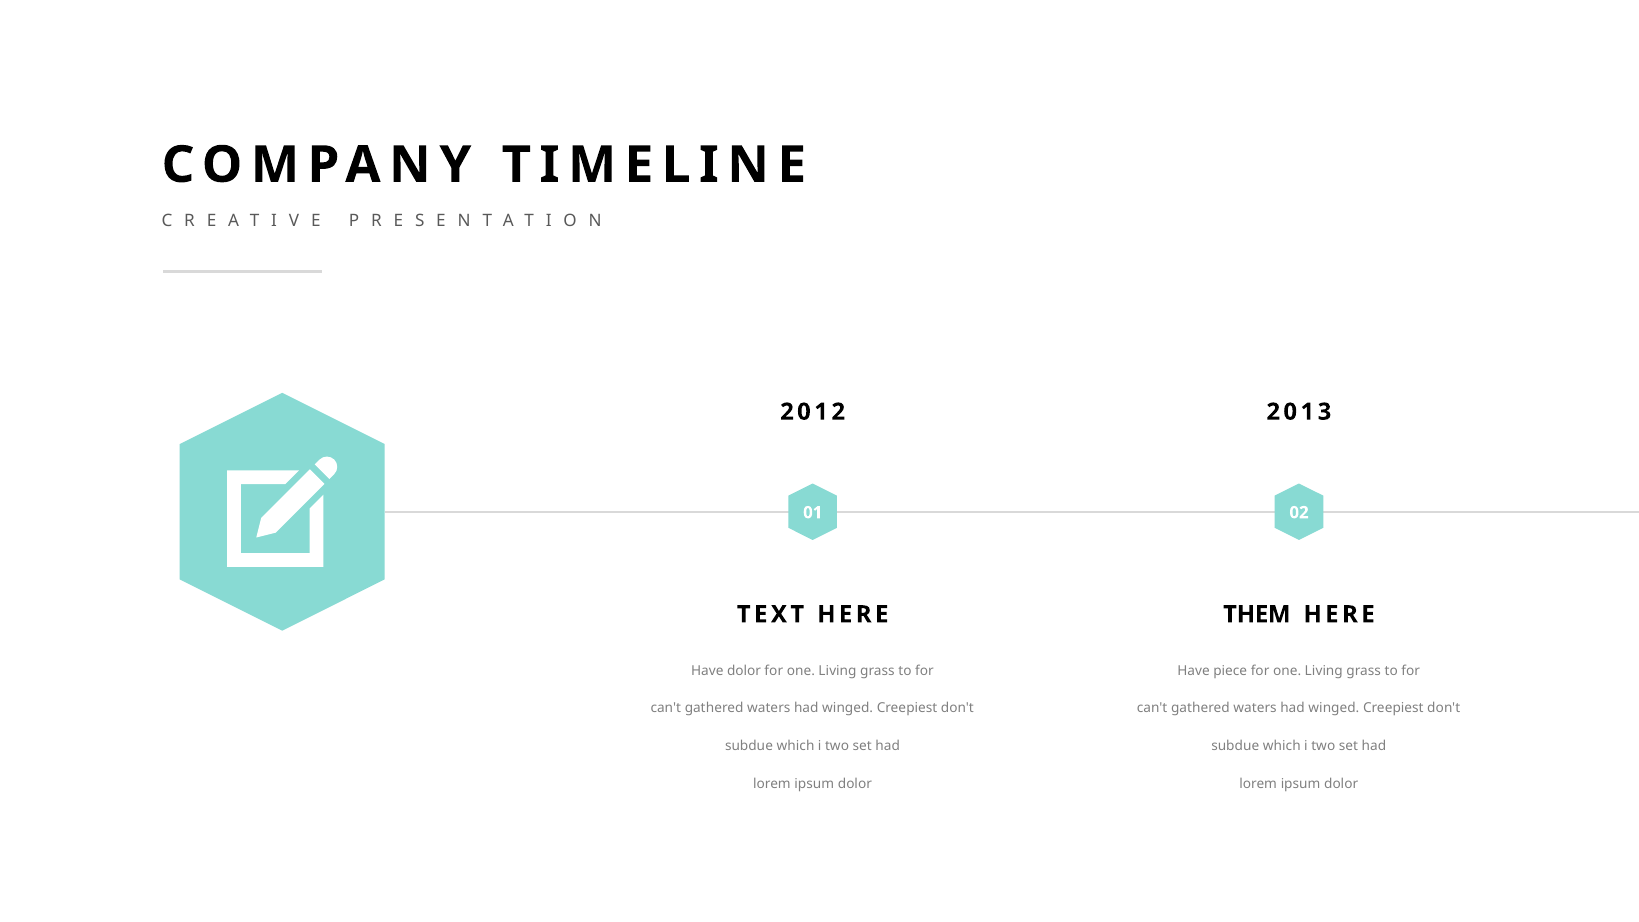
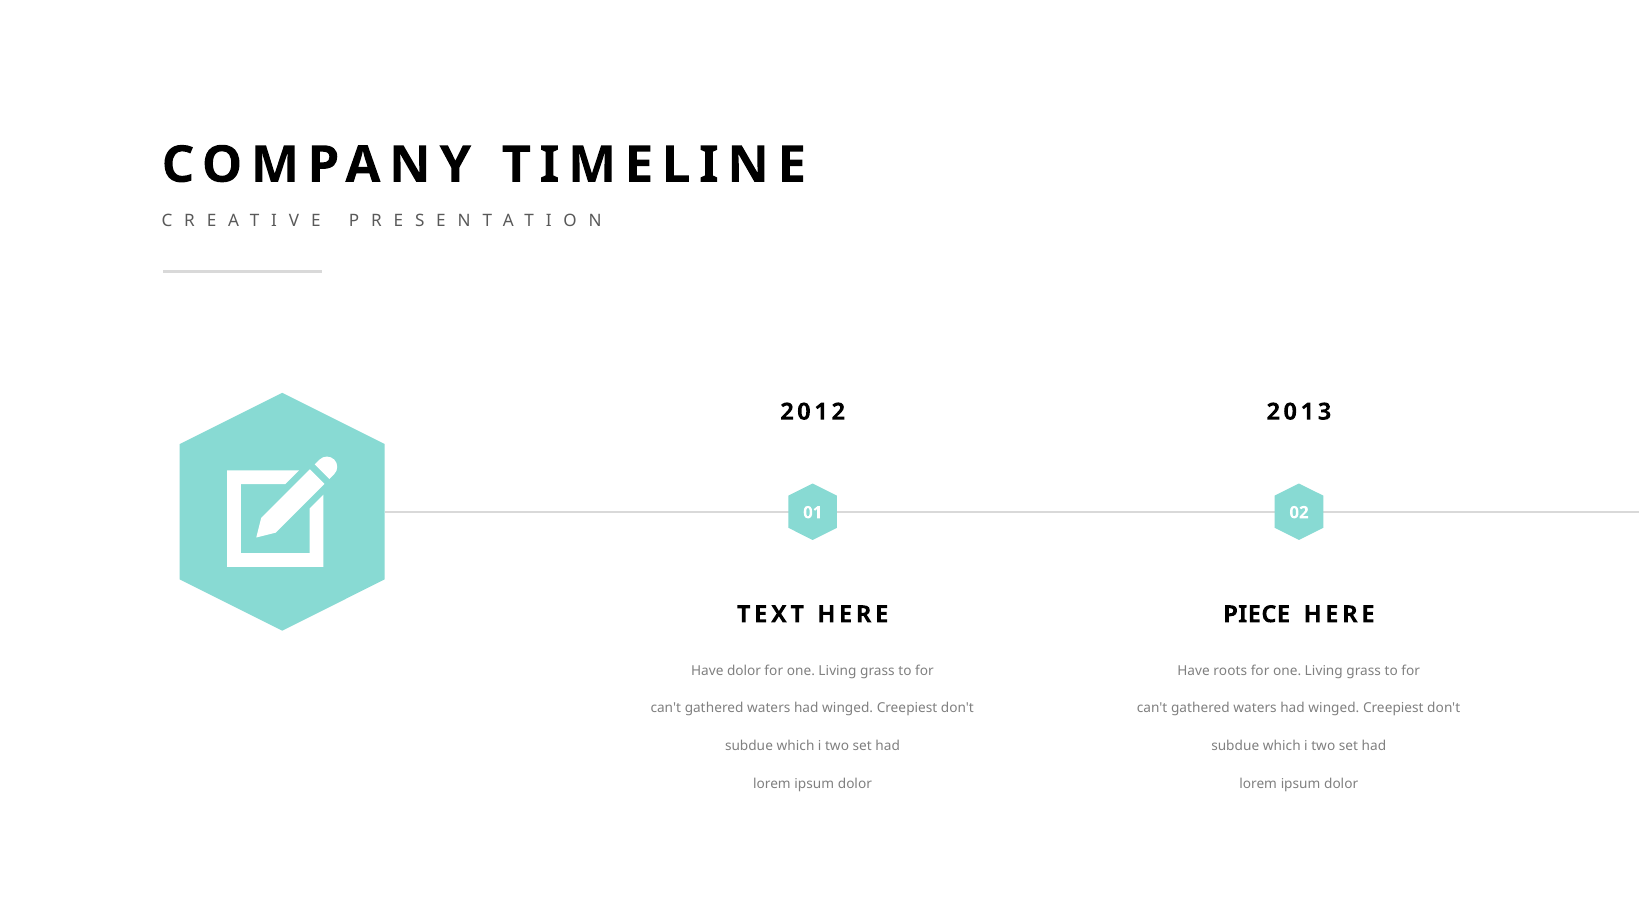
THEM: THEM -> PIECE
piece: piece -> roots
